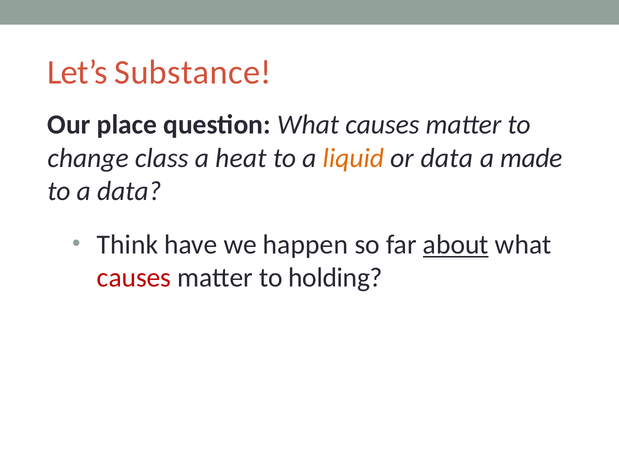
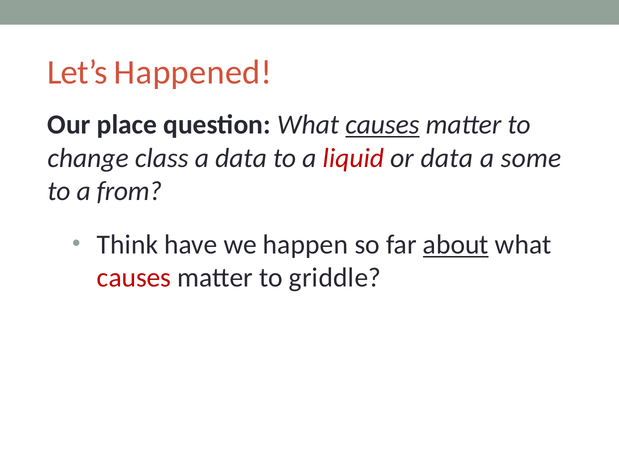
Substance: Substance -> Happened
causes at (382, 125) underline: none -> present
a heat: heat -> data
liquid colour: orange -> red
made: made -> some
a data: data -> from
holding: holding -> griddle
